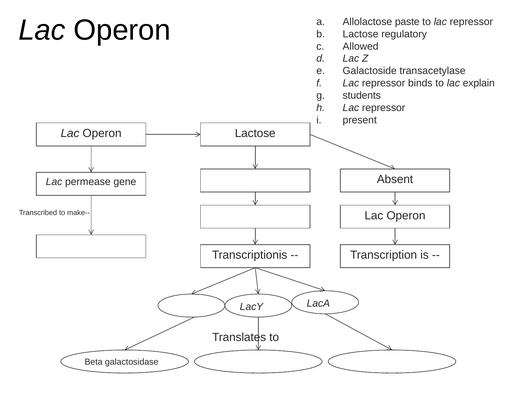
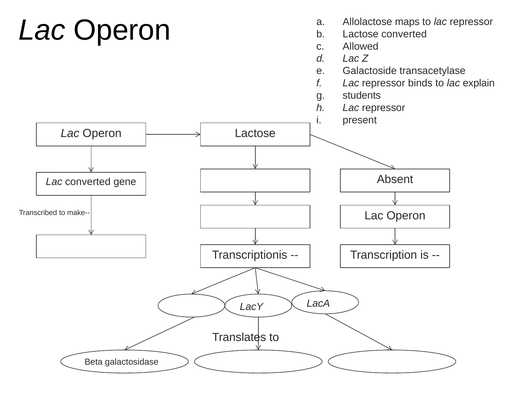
paste: paste -> maps
Lactose regulatory: regulatory -> converted
Lac permease: permease -> converted
